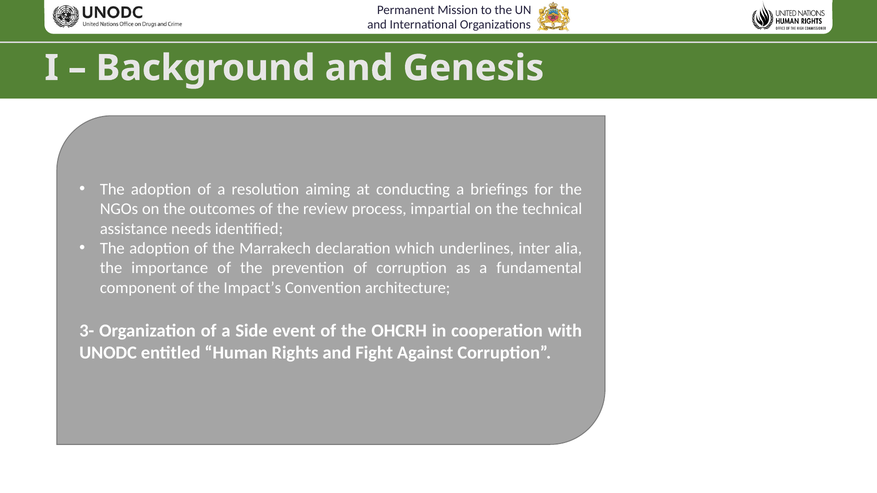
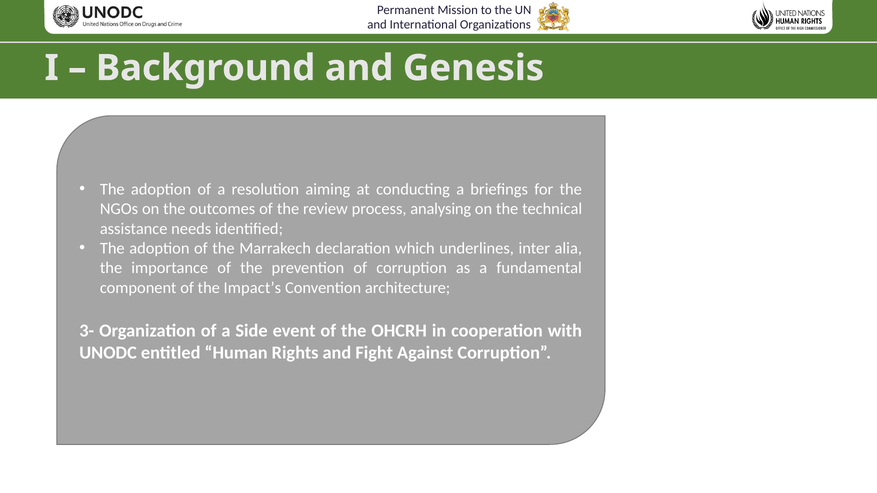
impartial: impartial -> analysing
